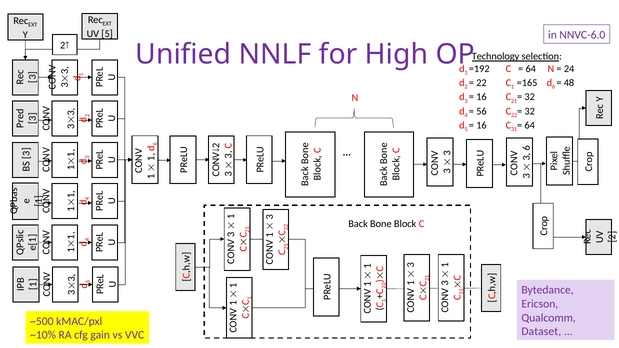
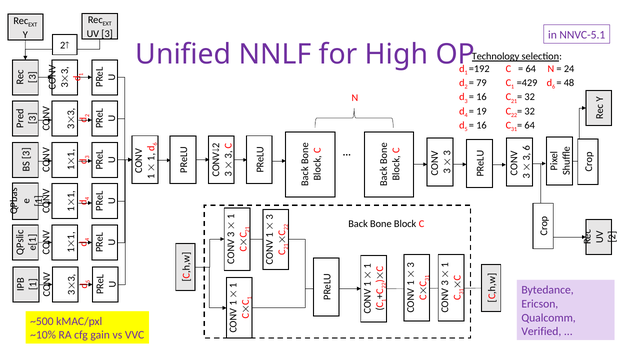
UV 5: 5 -> 3
NNVC-6.0: NNVC-6.0 -> NNVC-5.1
22 at (481, 83): 22 -> 79
=165: =165 -> =429
56: 56 -> 19
Dataset: Dataset -> Verified
